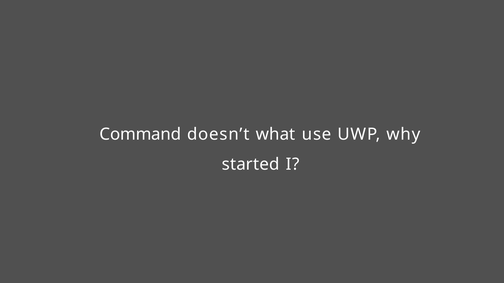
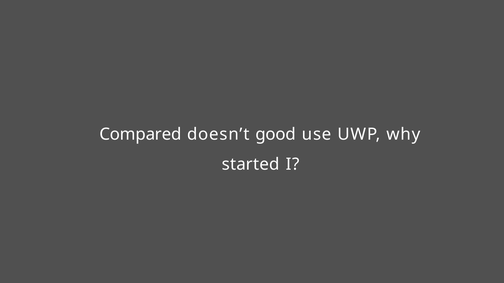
Command: Command -> Compared
what: what -> good
